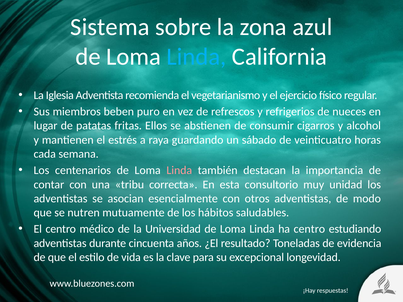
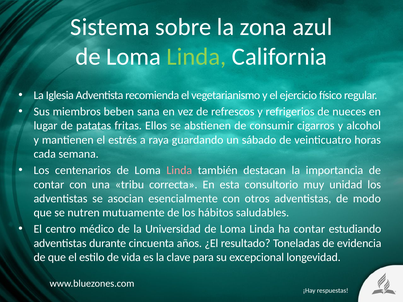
Linda at (197, 57) colour: light blue -> light green
puro: puro -> sana
ha centro: centro -> contar
